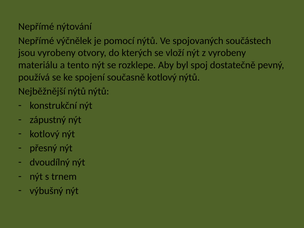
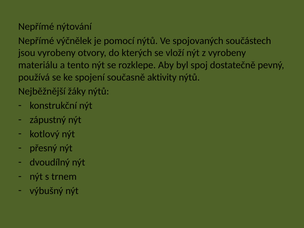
současně kotlový: kotlový -> aktivity
Nejběžnější nýtů: nýtů -> žáky
